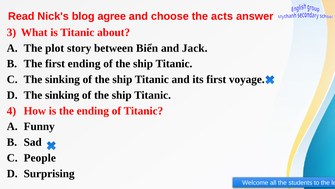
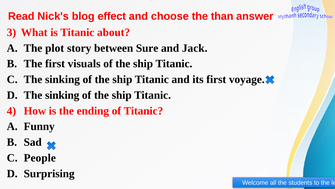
agree: agree -> effect
acts: acts -> than
Biển: Biển -> Sure
first ending: ending -> visuals
